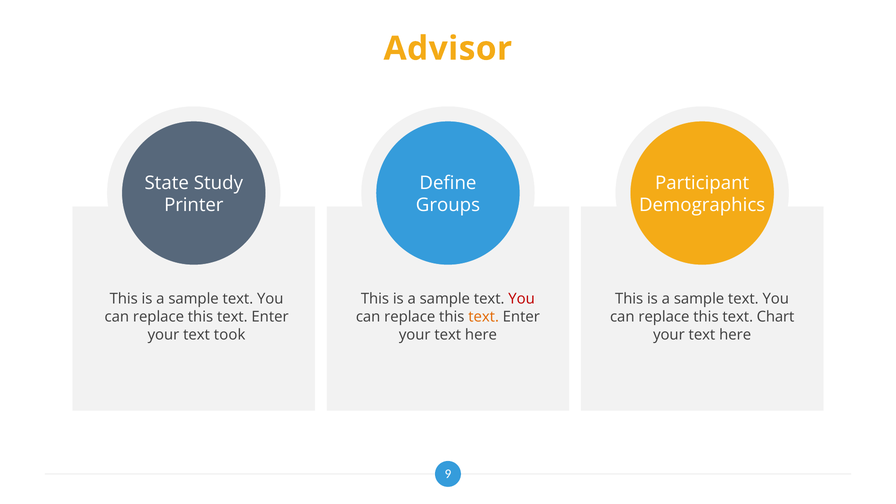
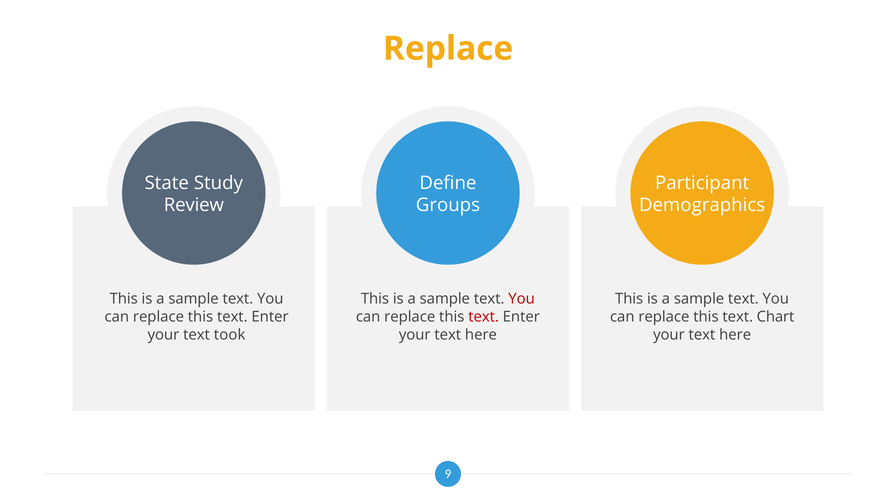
Advisor at (448, 49): Advisor -> Replace
Printer: Printer -> Review
text at (484, 317) colour: orange -> red
